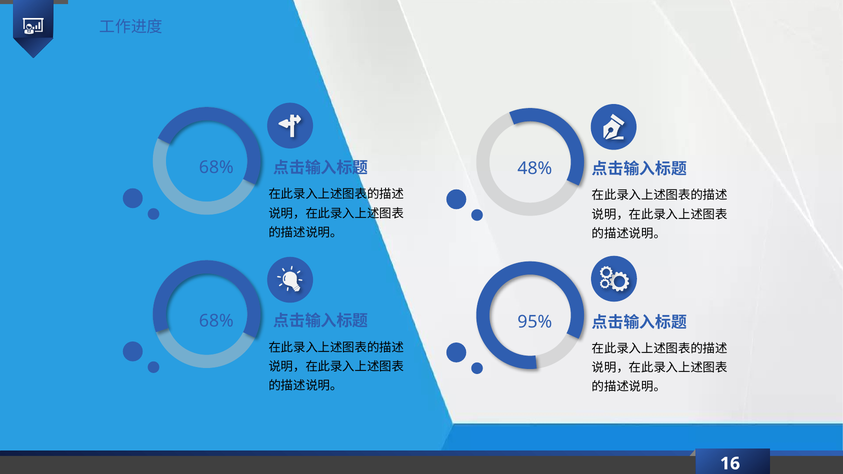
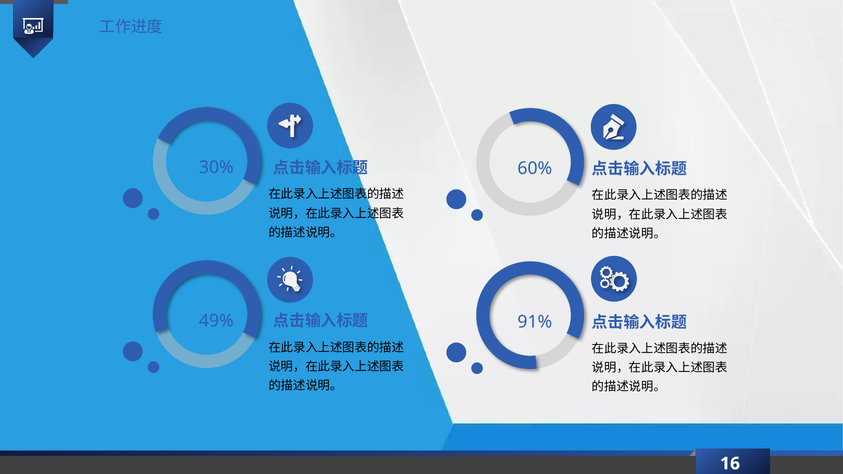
68% at (216, 168): 68% -> 30%
48%: 48% -> 60%
68% at (216, 321): 68% -> 49%
95%: 95% -> 91%
